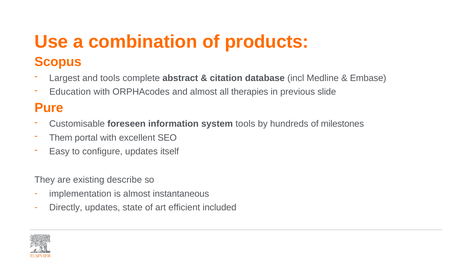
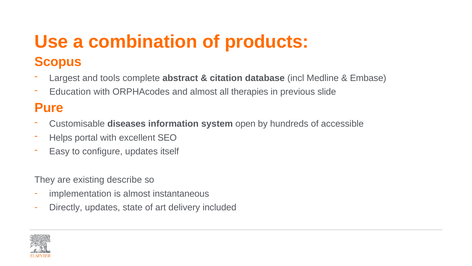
foreseen: foreseen -> diseases
system tools: tools -> open
milestones: milestones -> accessible
Them: Them -> Helps
efficient: efficient -> delivery
